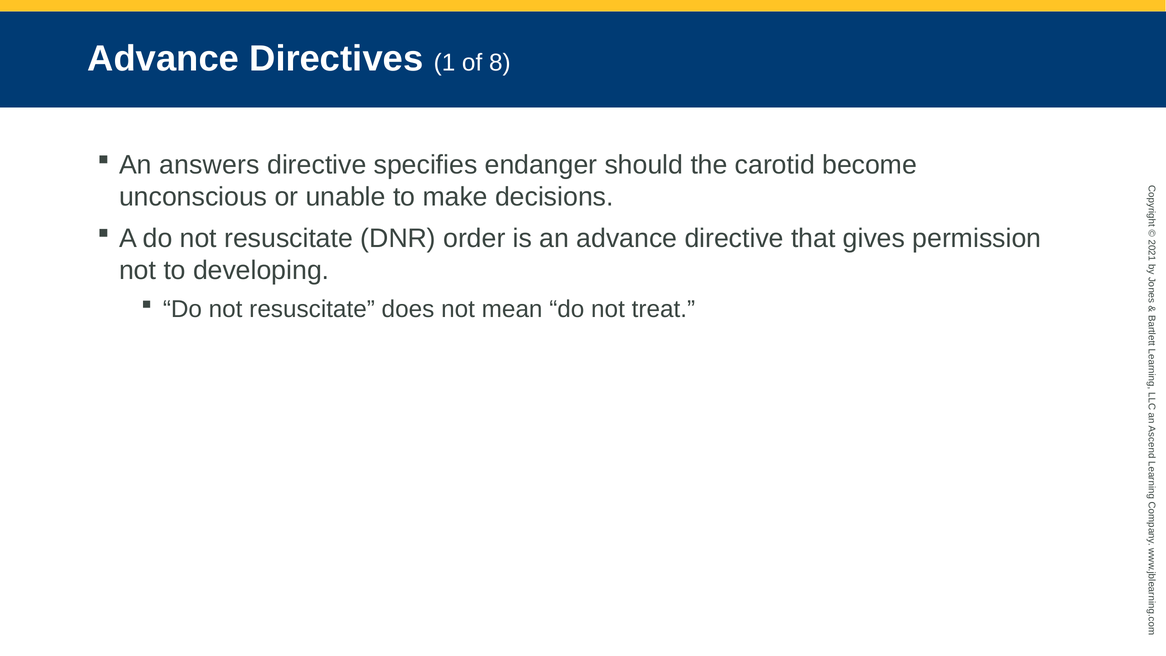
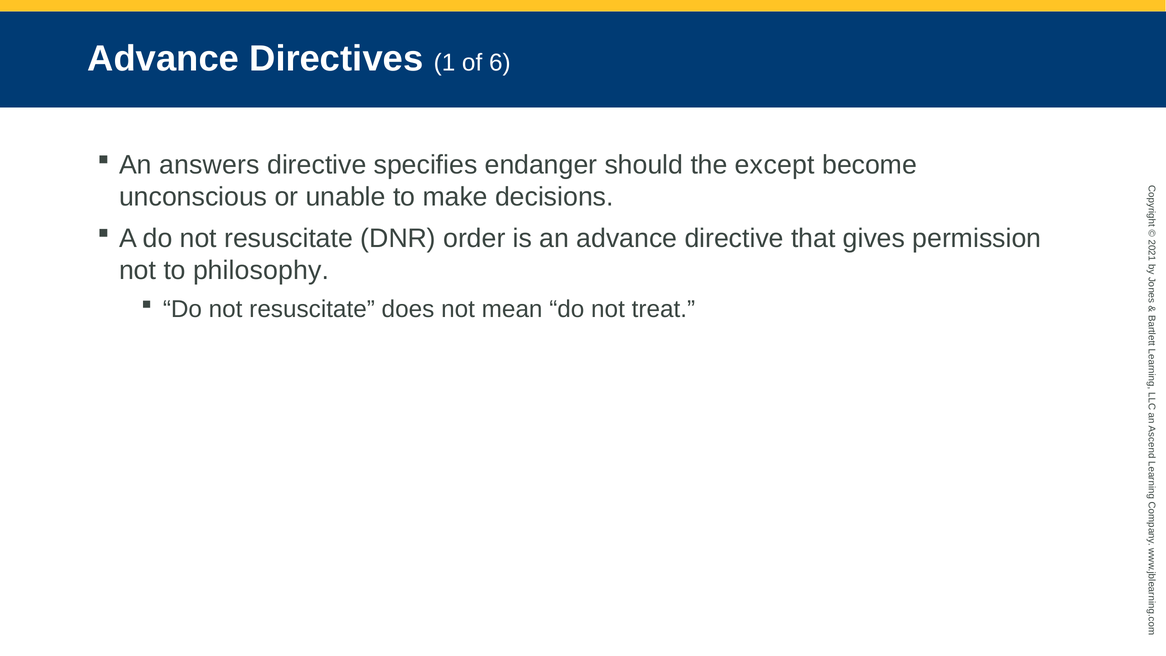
8: 8 -> 6
carotid: carotid -> except
developing: developing -> philosophy
